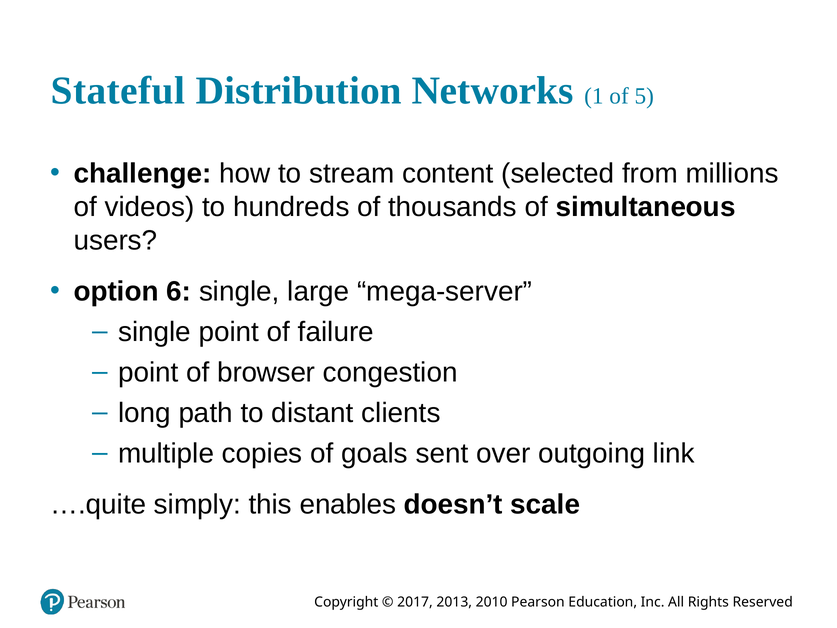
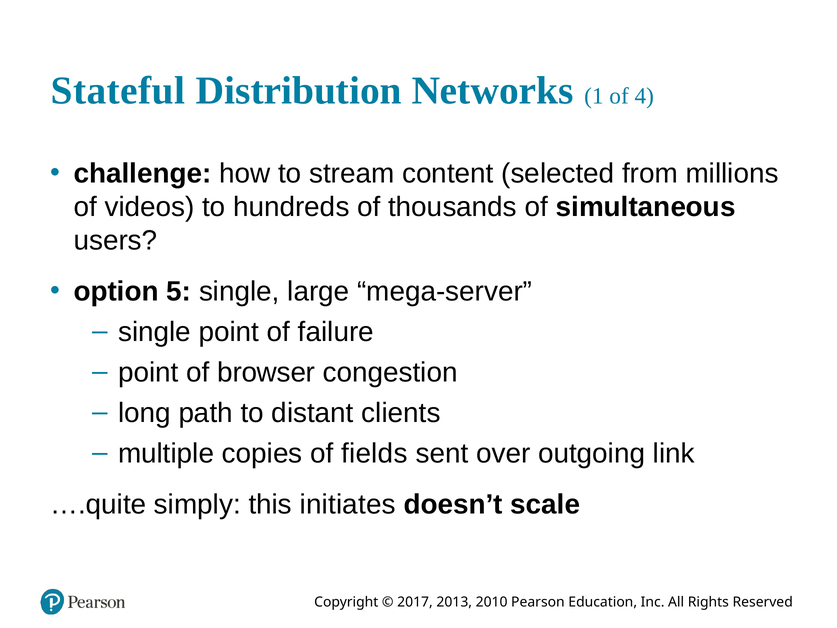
5: 5 -> 4
6: 6 -> 5
goals: goals -> fields
enables: enables -> initiates
